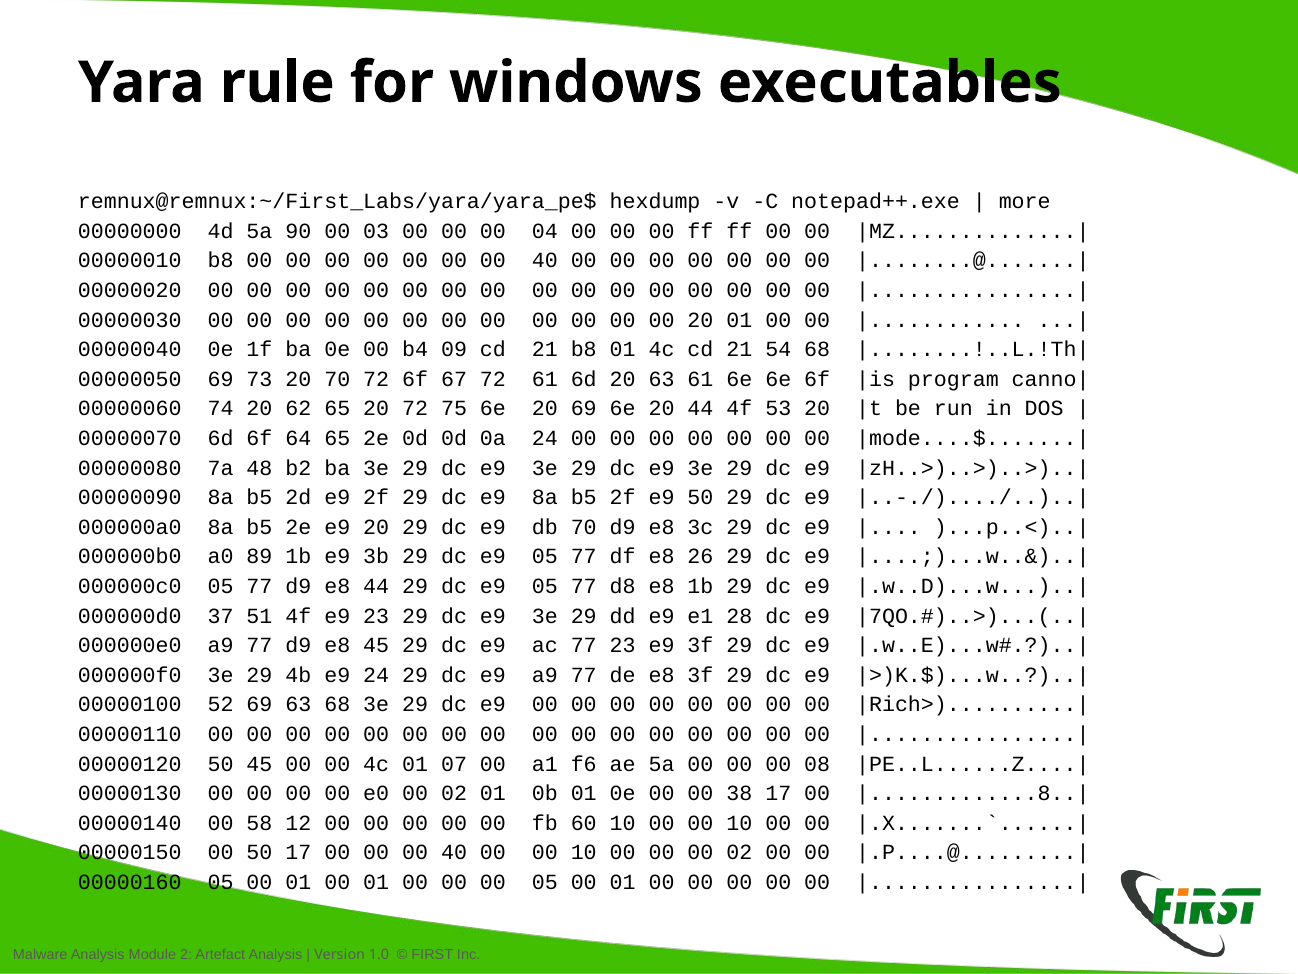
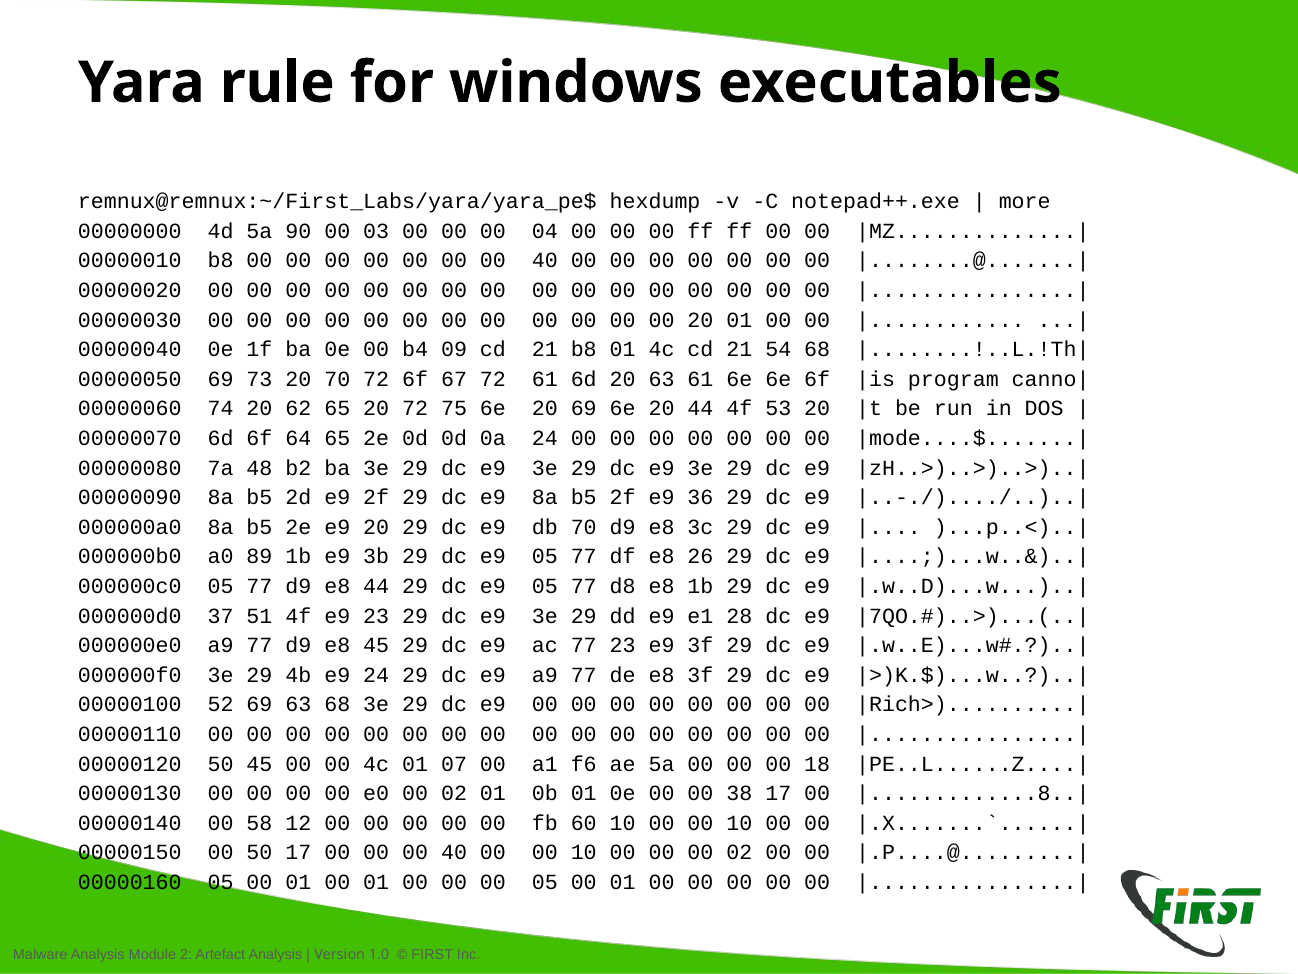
e9 50: 50 -> 36
08: 08 -> 18
